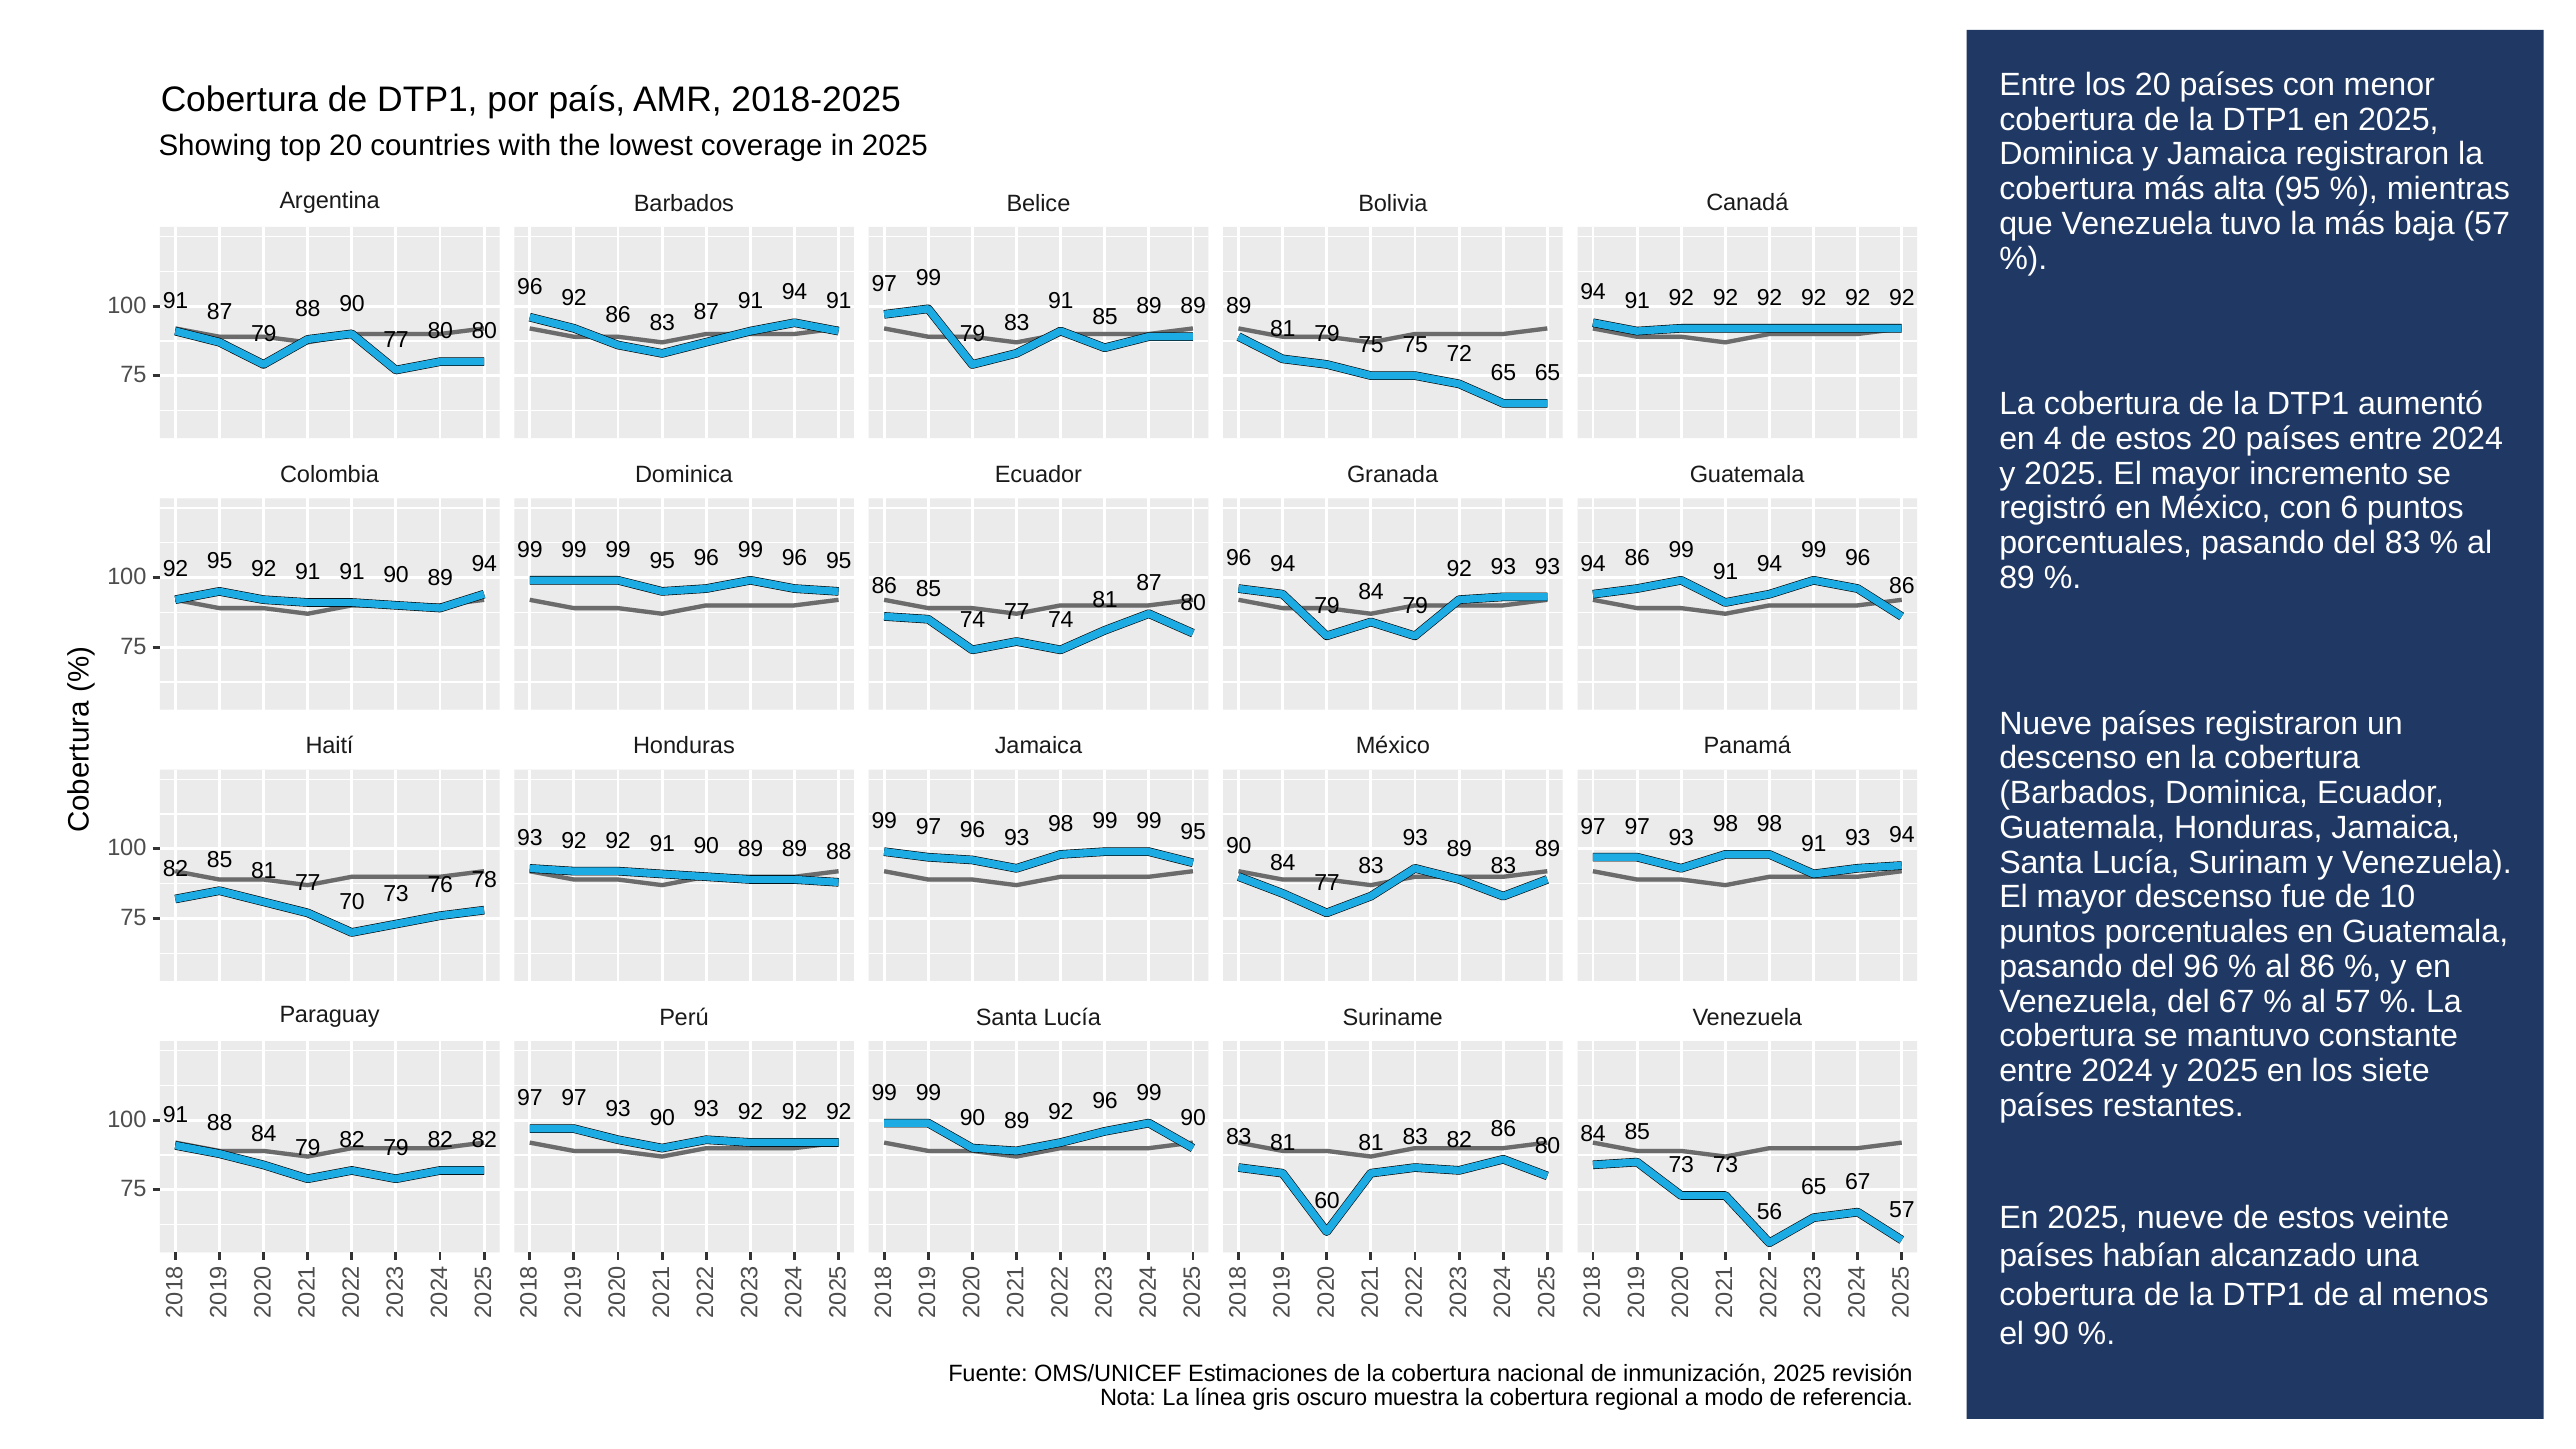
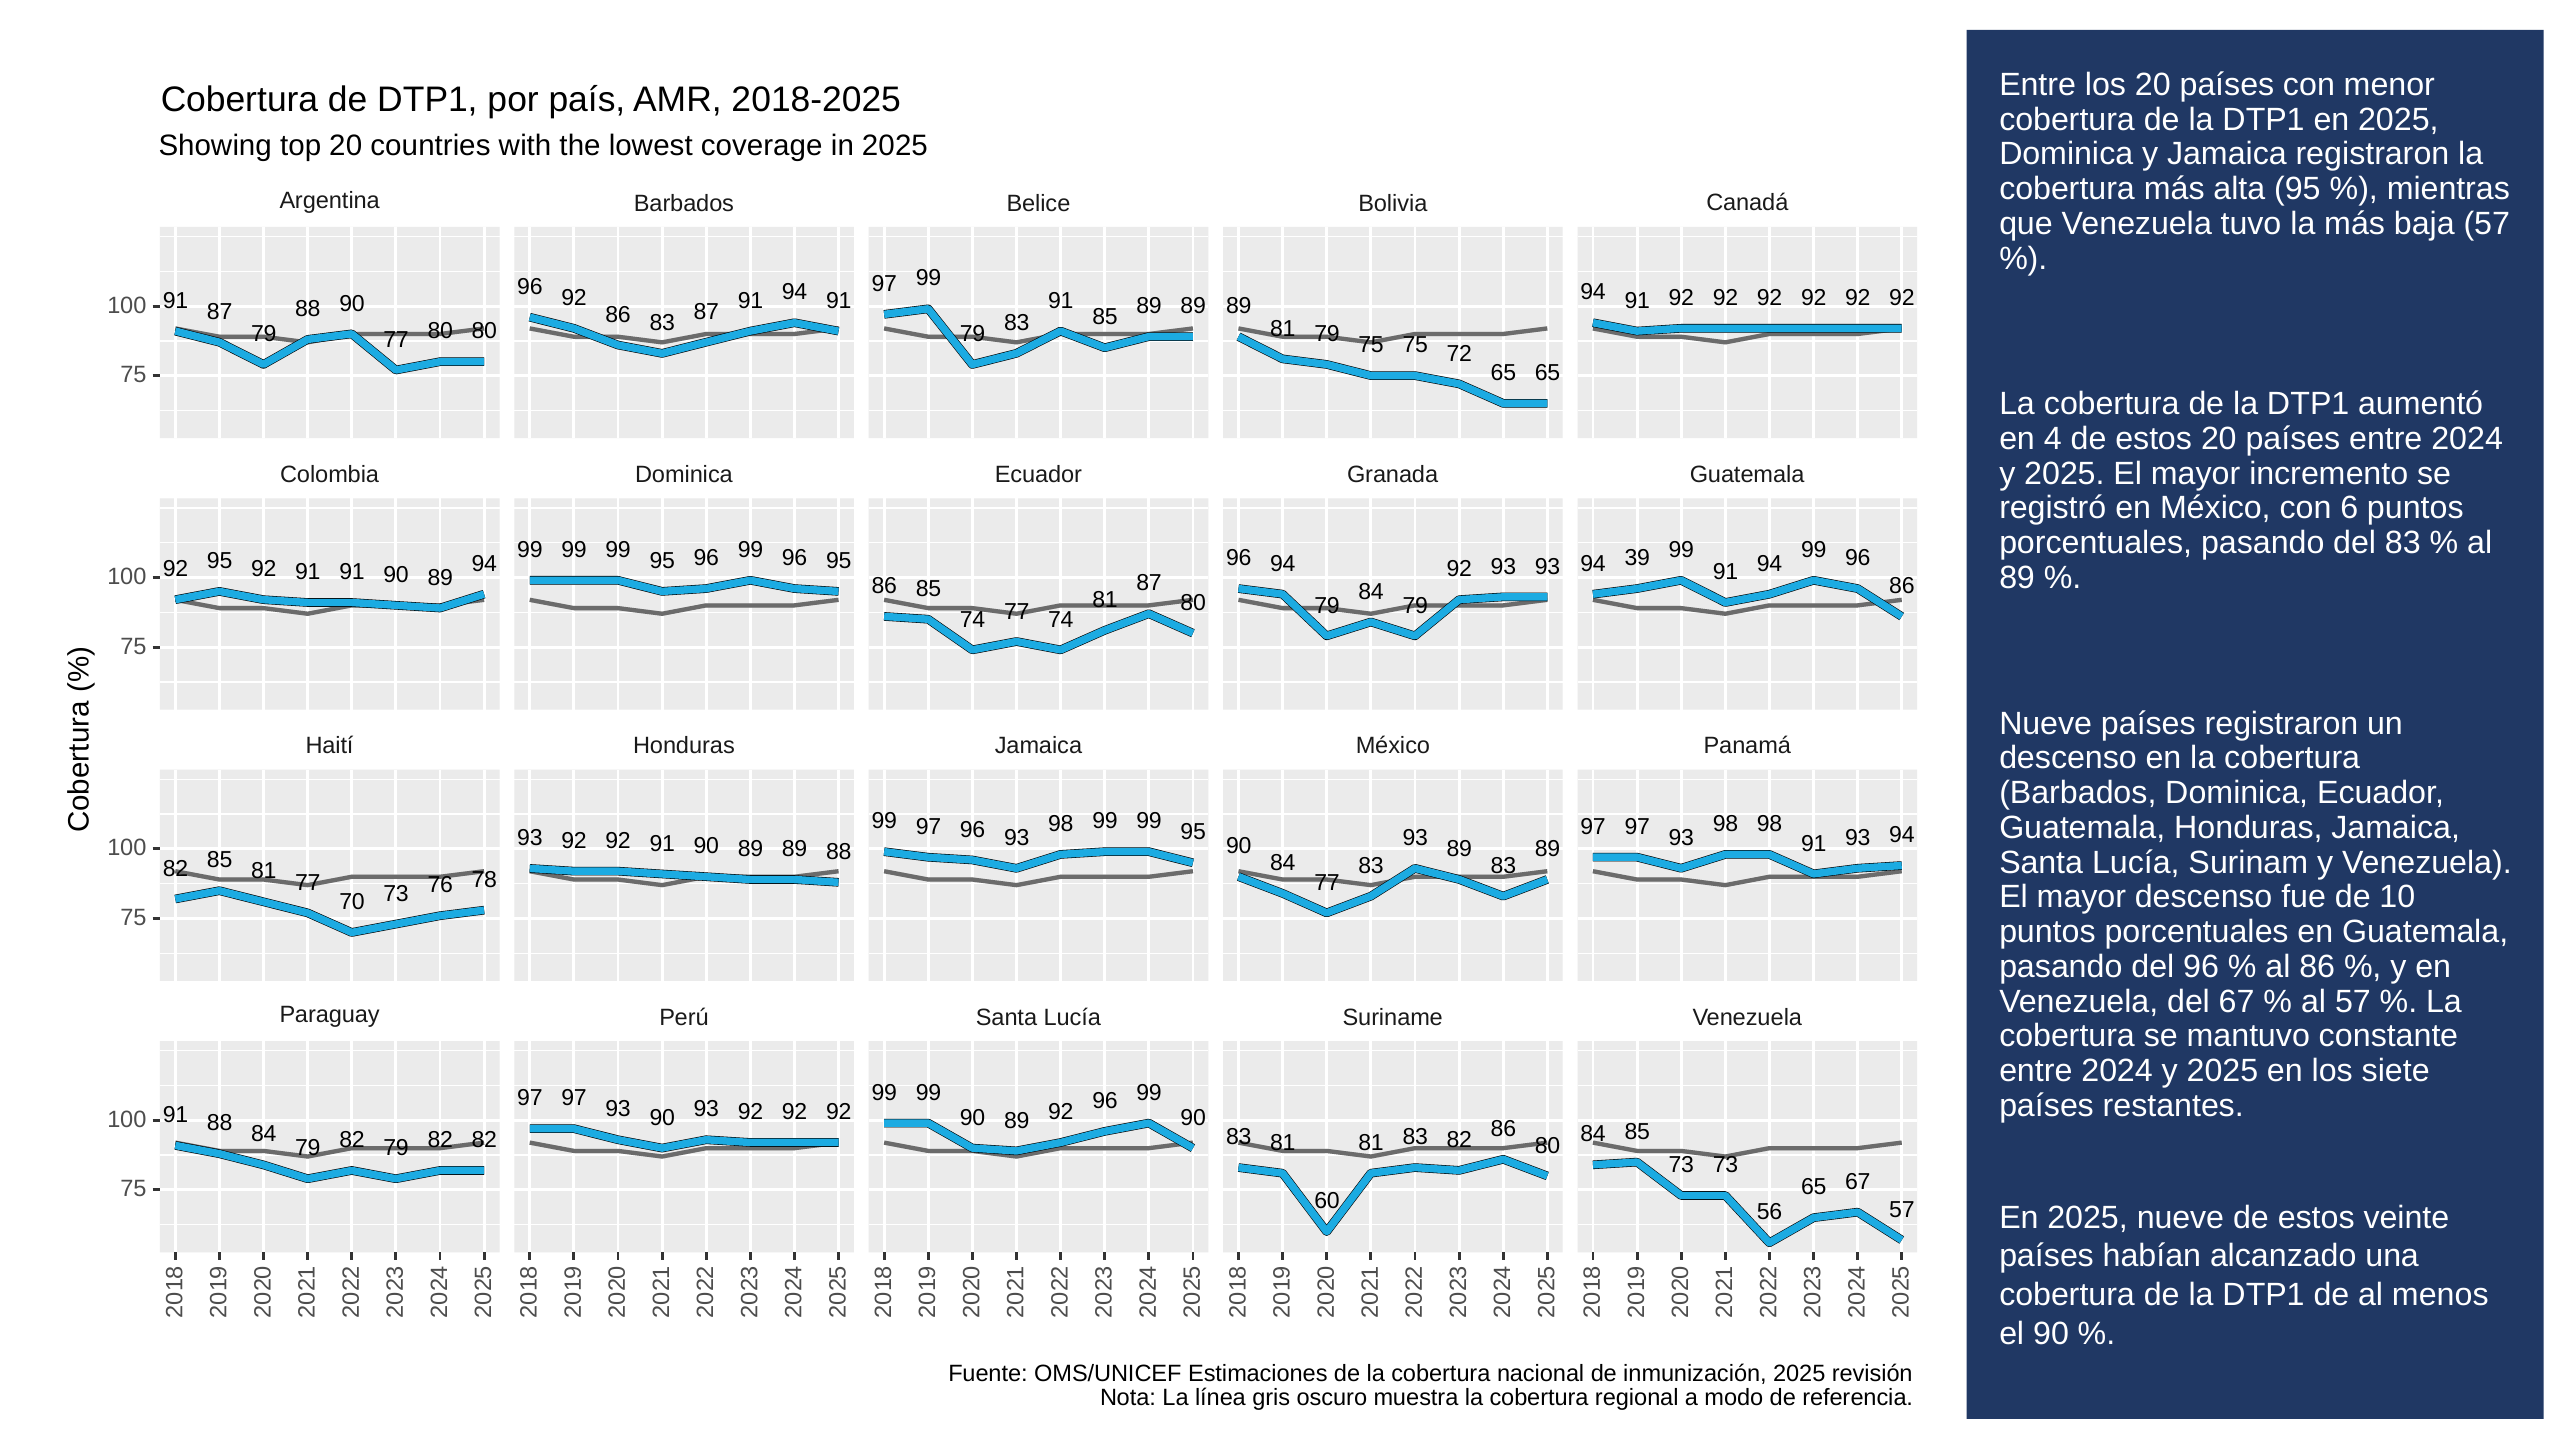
94 86: 86 -> 39
